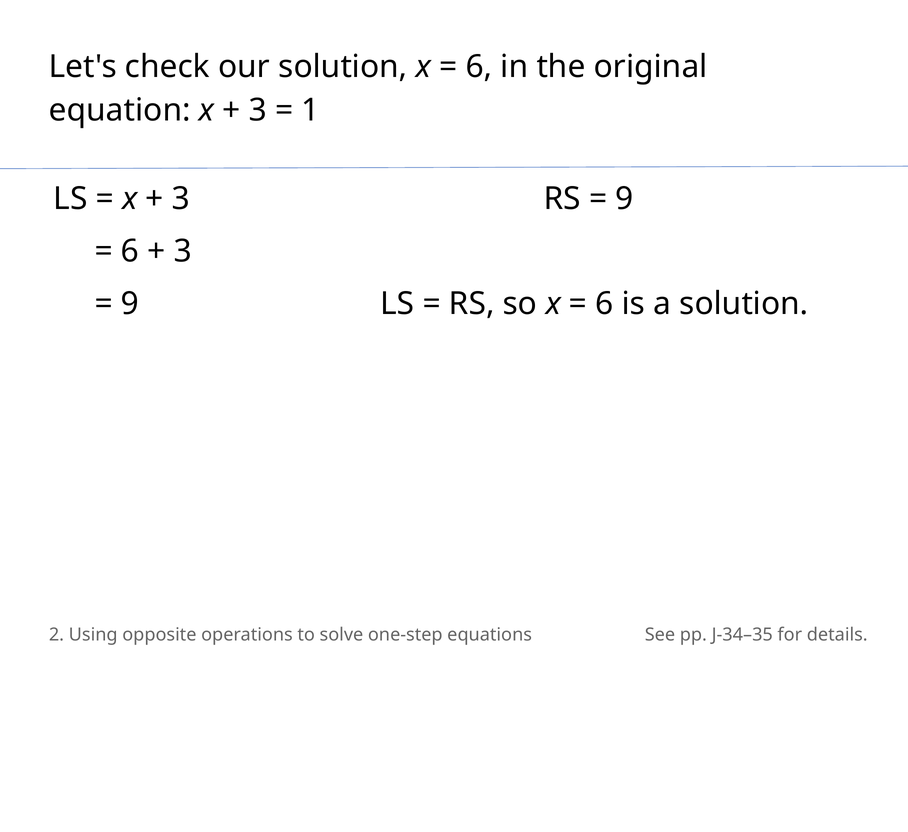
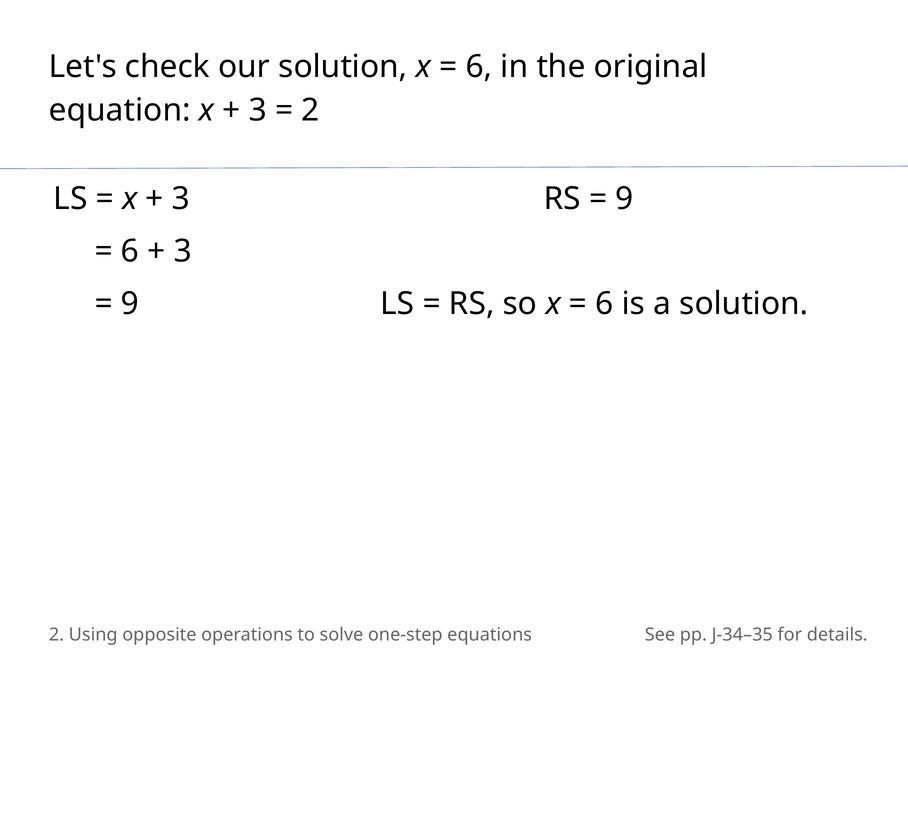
1 at (311, 110): 1 -> 2
